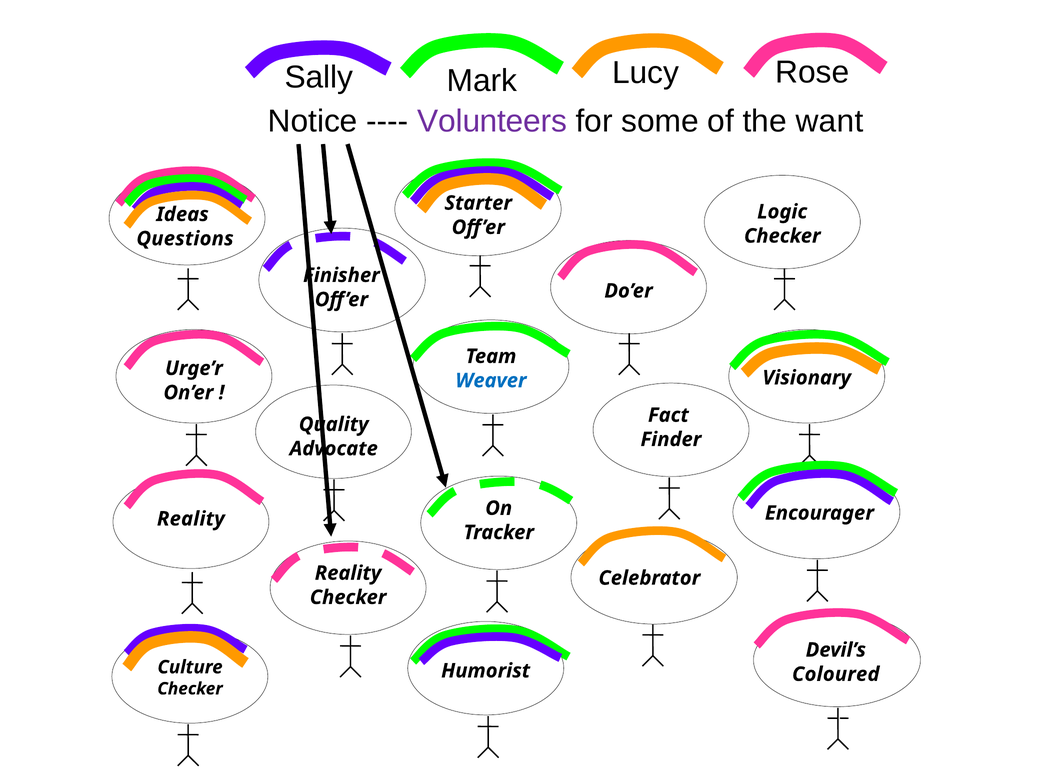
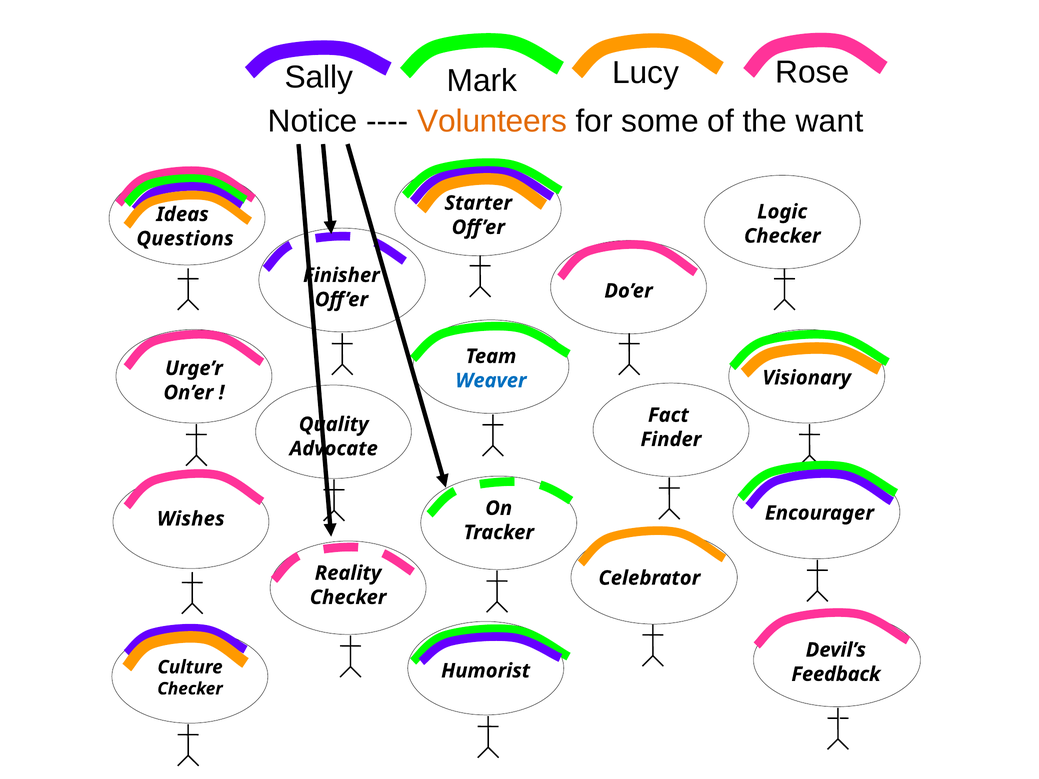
Volunteers colour: purple -> orange
Reality at (191, 519): Reality -> Wishes
Coloured: Coloured -> Feedback
